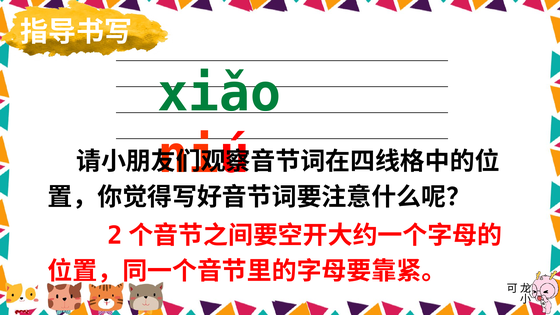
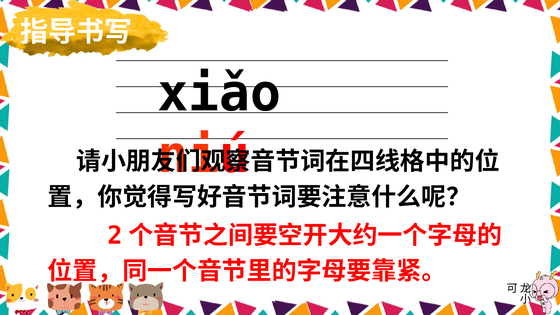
xiǎo colour: green -> black
